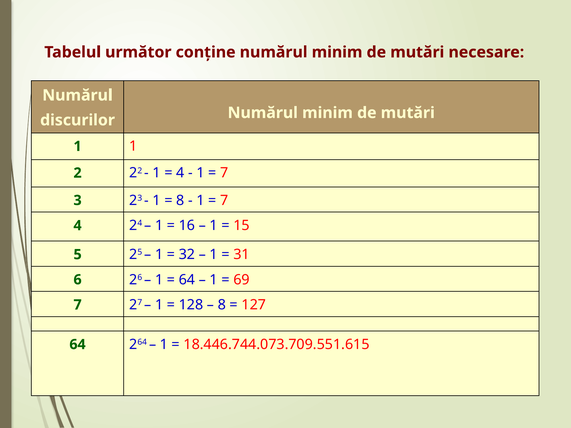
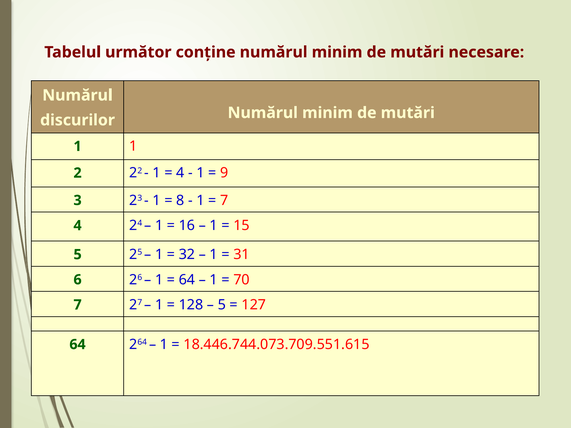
7 at (224, 173): 7 -> 9
69: 69 -> 70
8 at (222, 305): 8 -> 5
